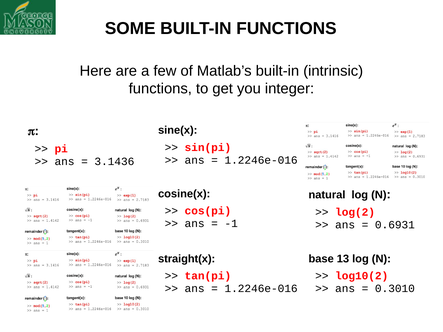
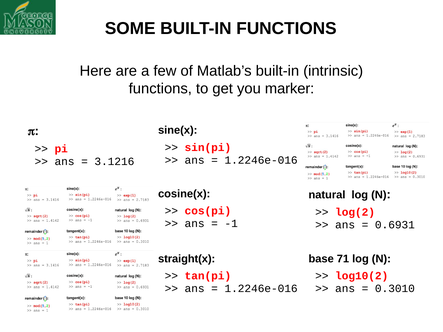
integer: integer -> marker
3.1436: 3.1436 -> 3.1216
13: 13 -> 71
